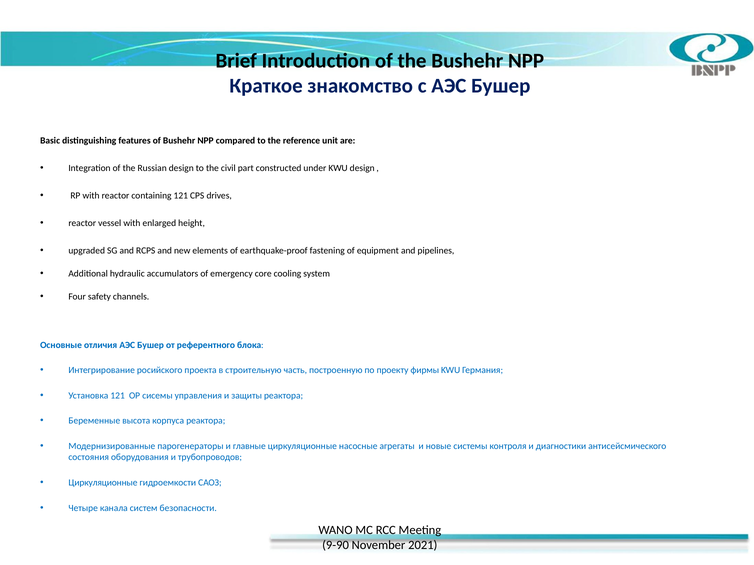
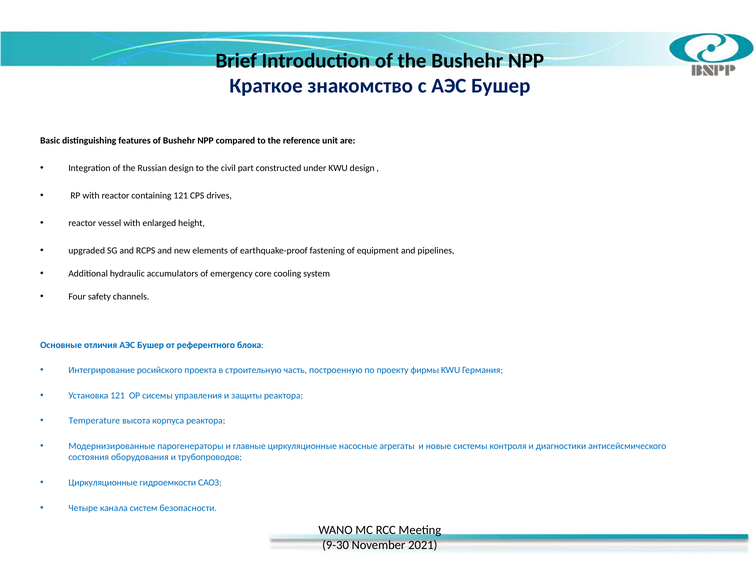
Беременные: Беременные -> Temperature
9-90: 9-90 -> 9-30
